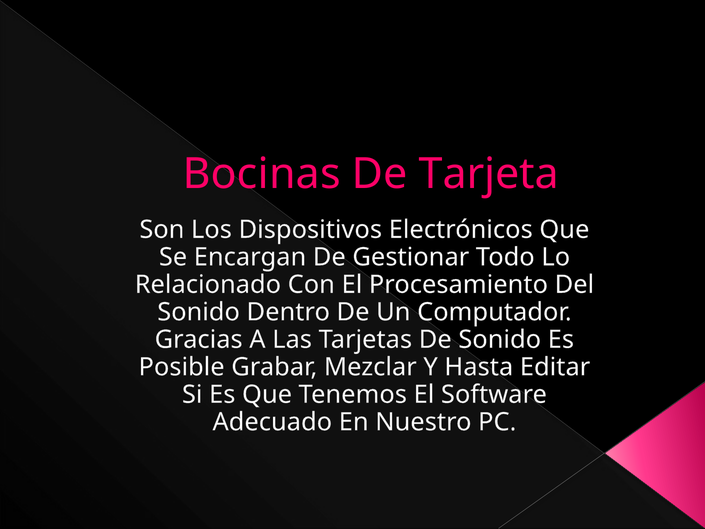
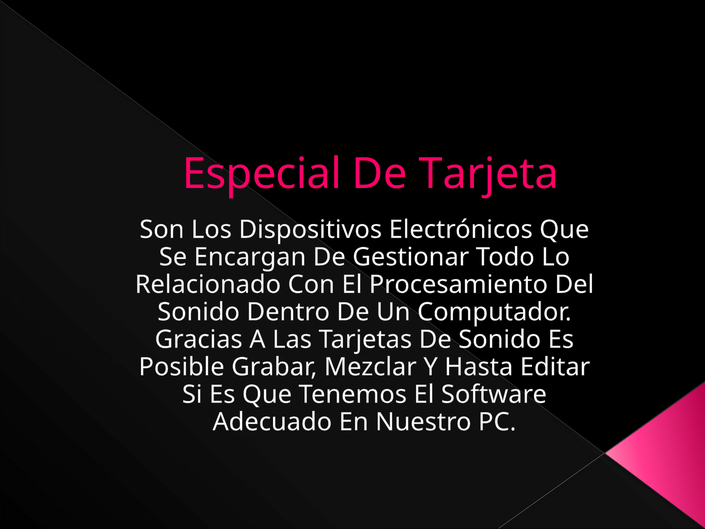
Bocinas: Bocinas -> Especial
